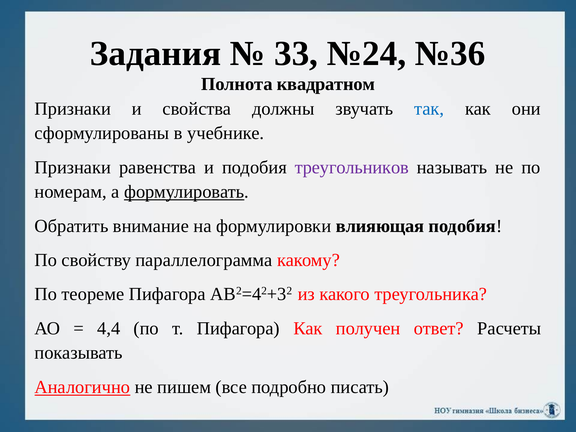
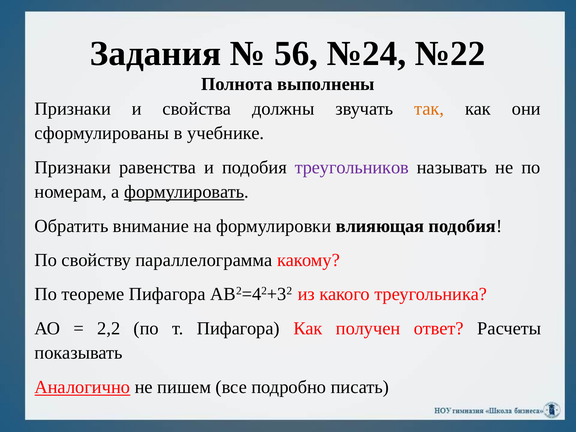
33: 33 -> 56
№36: №36 -> №22
квадратном: квадратном -> выполнены
так colour: blue -> orange
4,4: 4,4 -> 2,2
